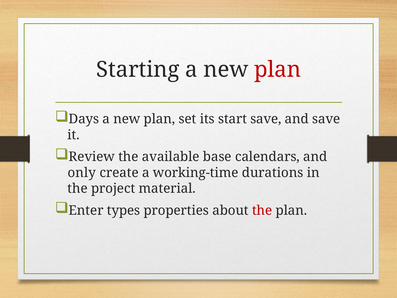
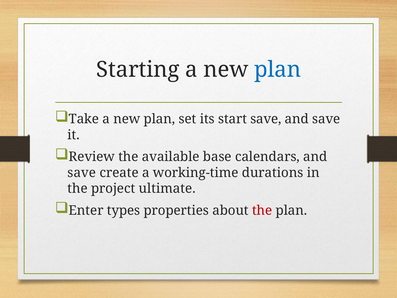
plan at (278, 70) colour: red -> blue
Days: Days -> Take
only at (82, 173): only -> save
material: material -> ultimate
